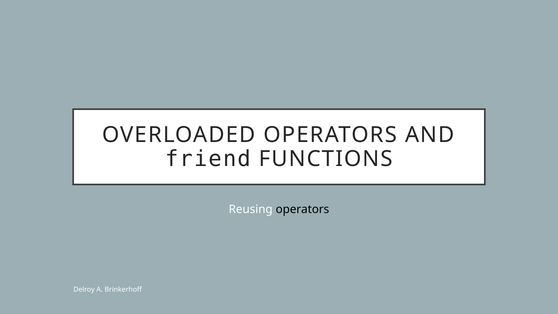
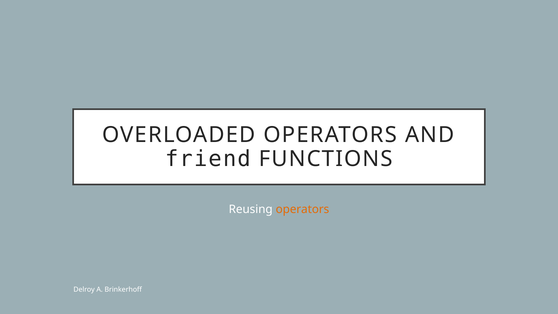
operators at (302, 209) colour: black -> orange
